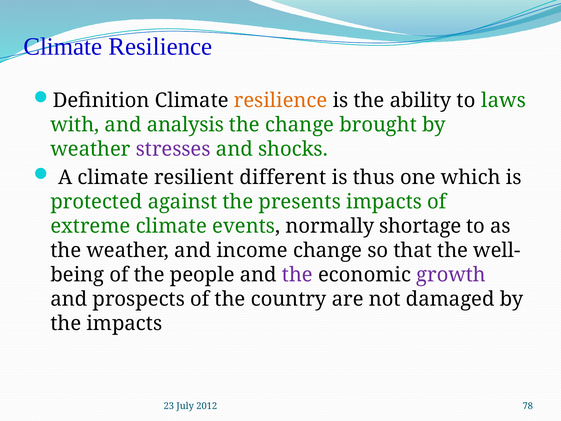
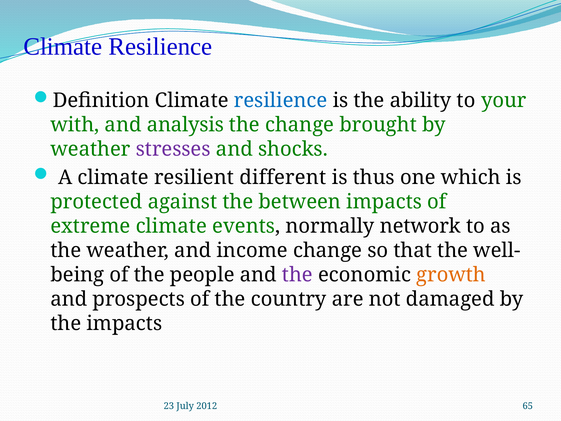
resilience at (281, 100) colour: orange -> blue
laws: laws -> your
presents: presents -> between
shortage: shortage -> network
growth colour: purple -> orange
78: 78 -> 65
